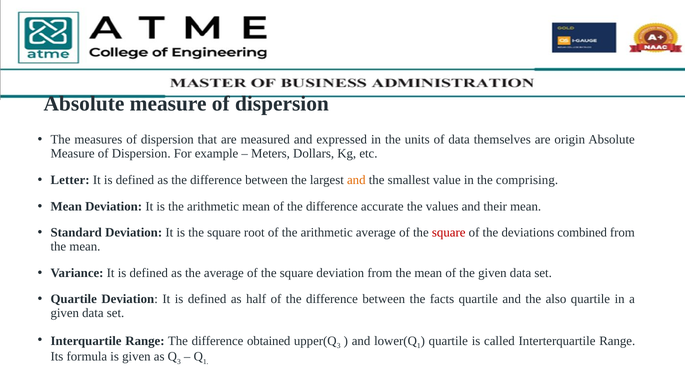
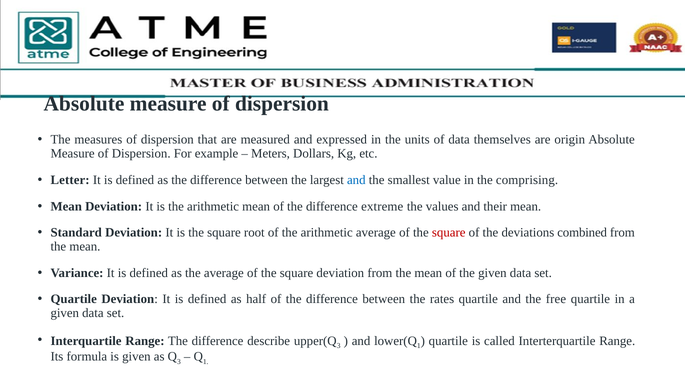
and at (356, 180) colour: orange -> blue
accurate: accurate -> extreme
facts: facts -> rates
also: also -> free
obtained: obtained -> describe
